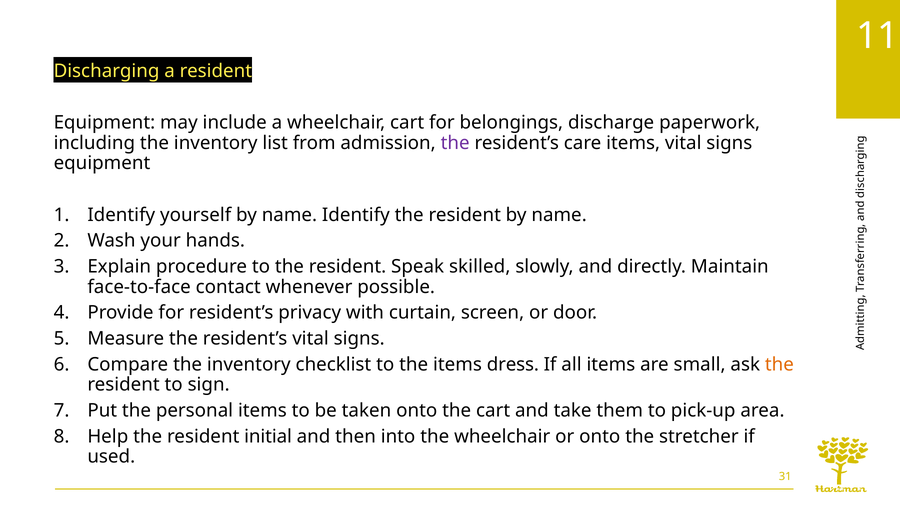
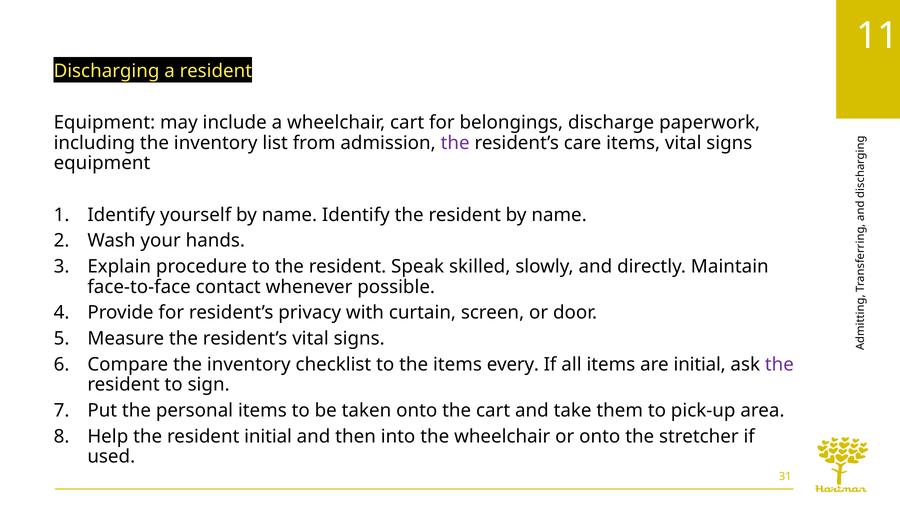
dress: dress -> every
are small: small -> initial
the at (779, 365) colour: orange -> purple
